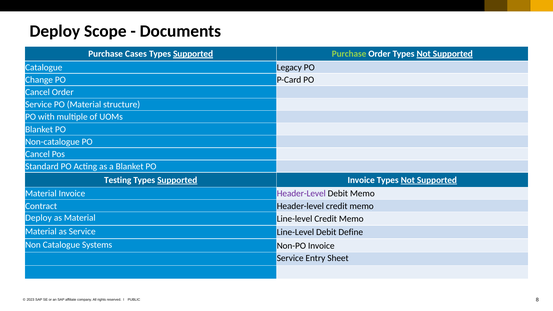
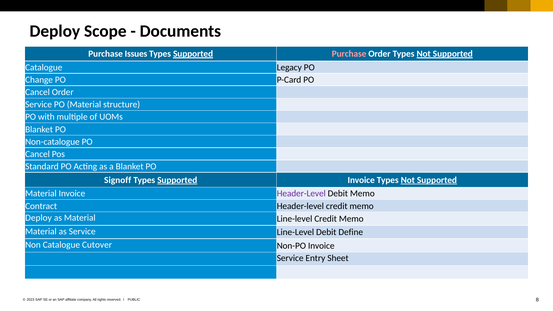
Cases: Cases -> Issues
Purchase at (349, 54) colour: light green -> pink
Testing: Testing -> Signoff
Systems: Systems -> Cutover
